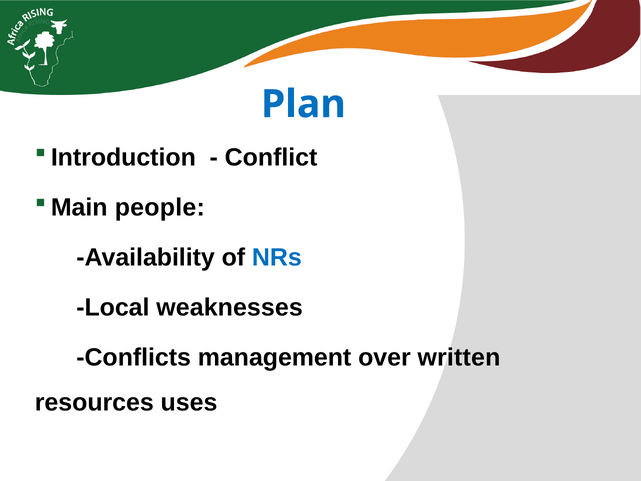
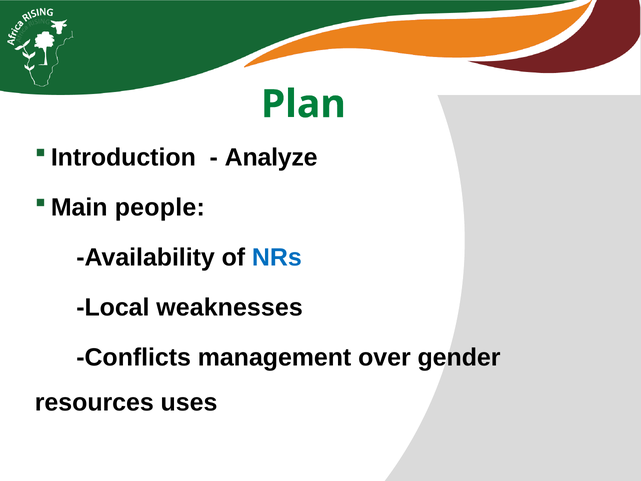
Plan colour: blue -> green
Conflict: Conflict -> Analyze
written: written -> gender
